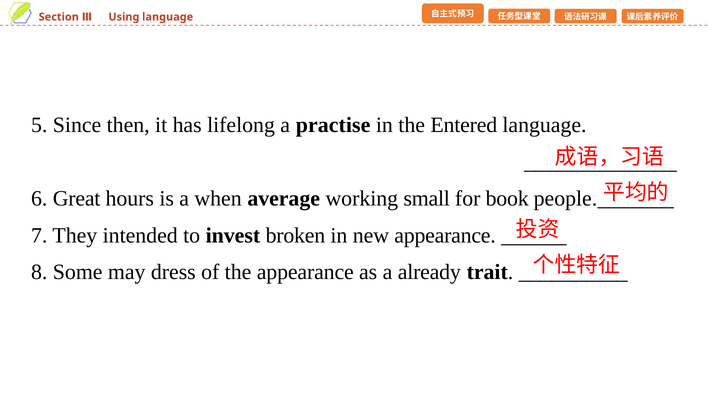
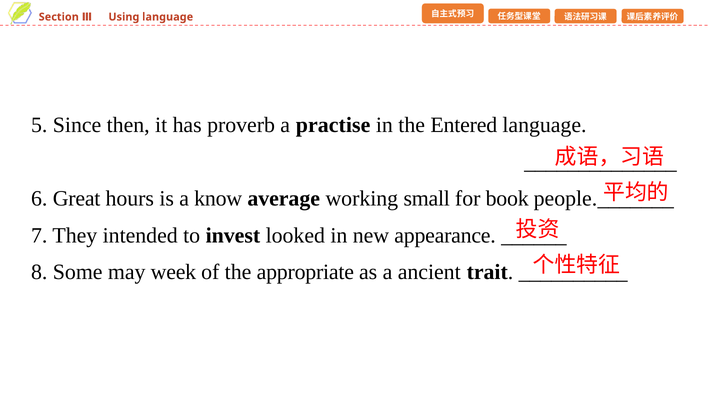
lifelong: lifelong -> proverb
when: when -> know
broken: broken -> looked
dress: dress -> week
the appearance: appearance -> appropriate
already: already -> ancient
